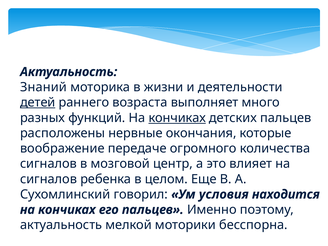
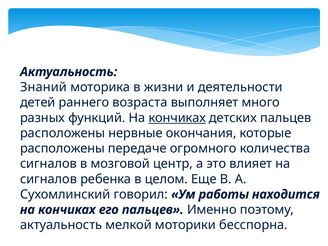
детей underline: present -> none
воображение at (62, 148): воображение -> расположены
условия: условия -> работы
